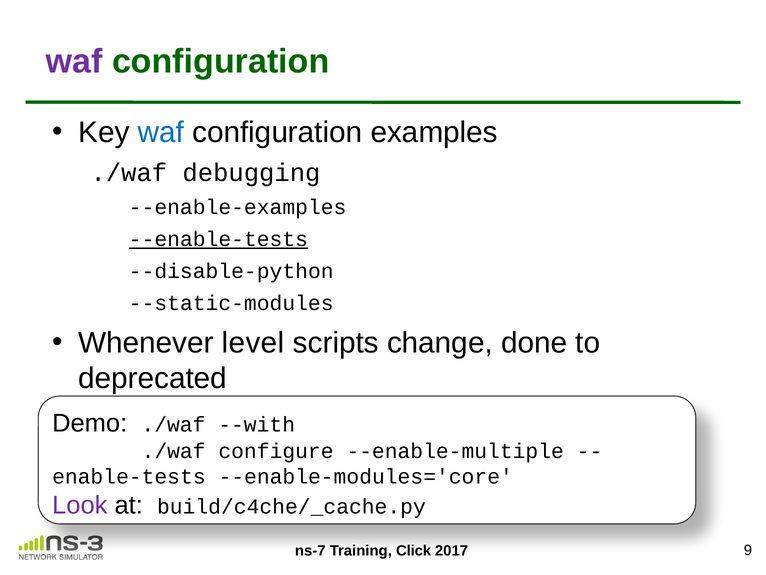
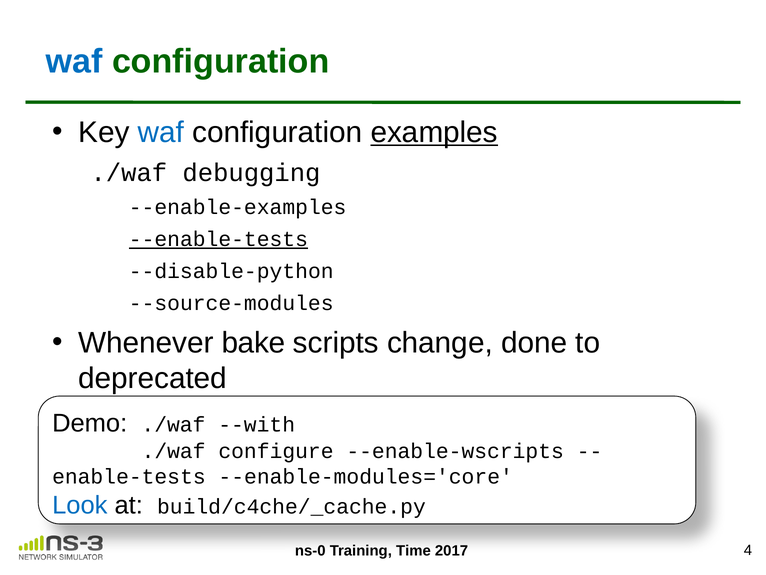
waf at (74, 61) colour: purple -> blue
examples underline: none -> present
--static-modules: --static-modules -> --source-modules
level: level -> bake
--enable-multiple: --enable-multiple -> --enable-wscripts
Look colour: purple -> blue
ns-7: ns-7 -> ns-0
Click: Click -> Time
9: 9 -> 4
